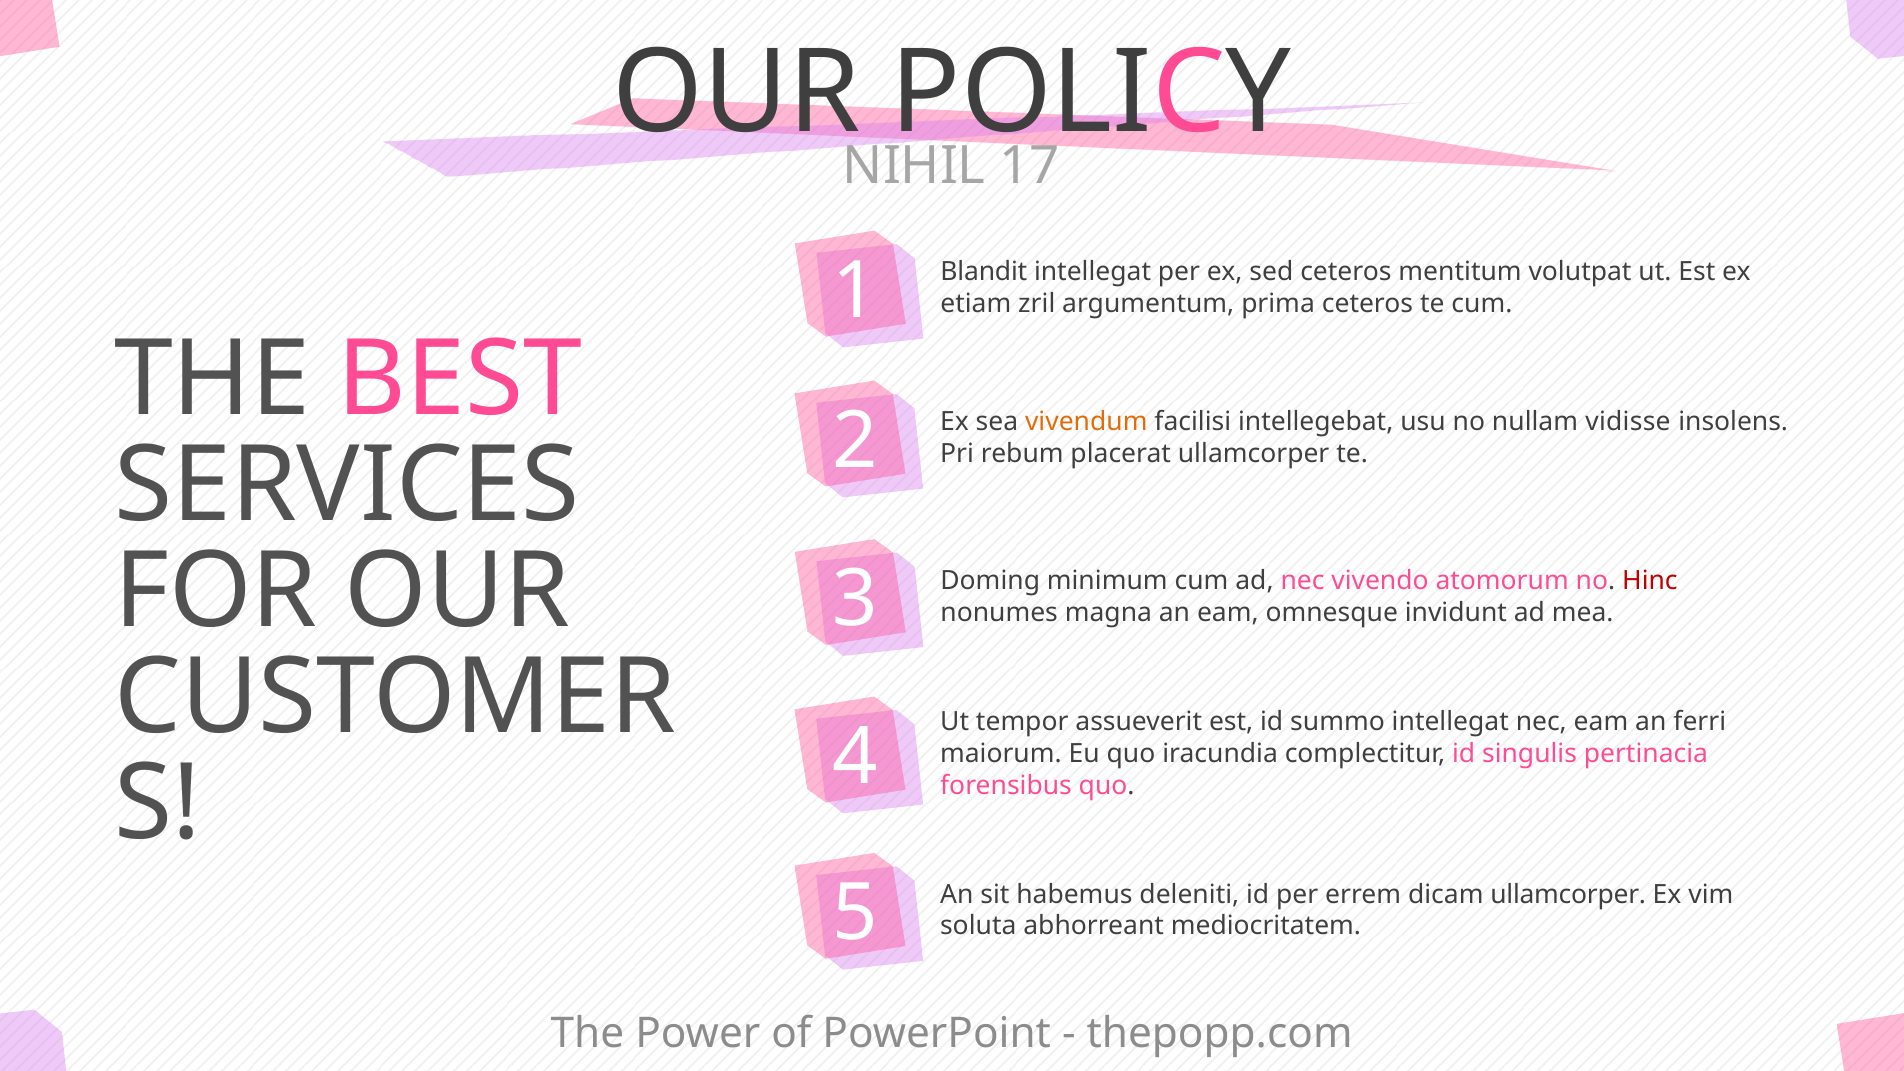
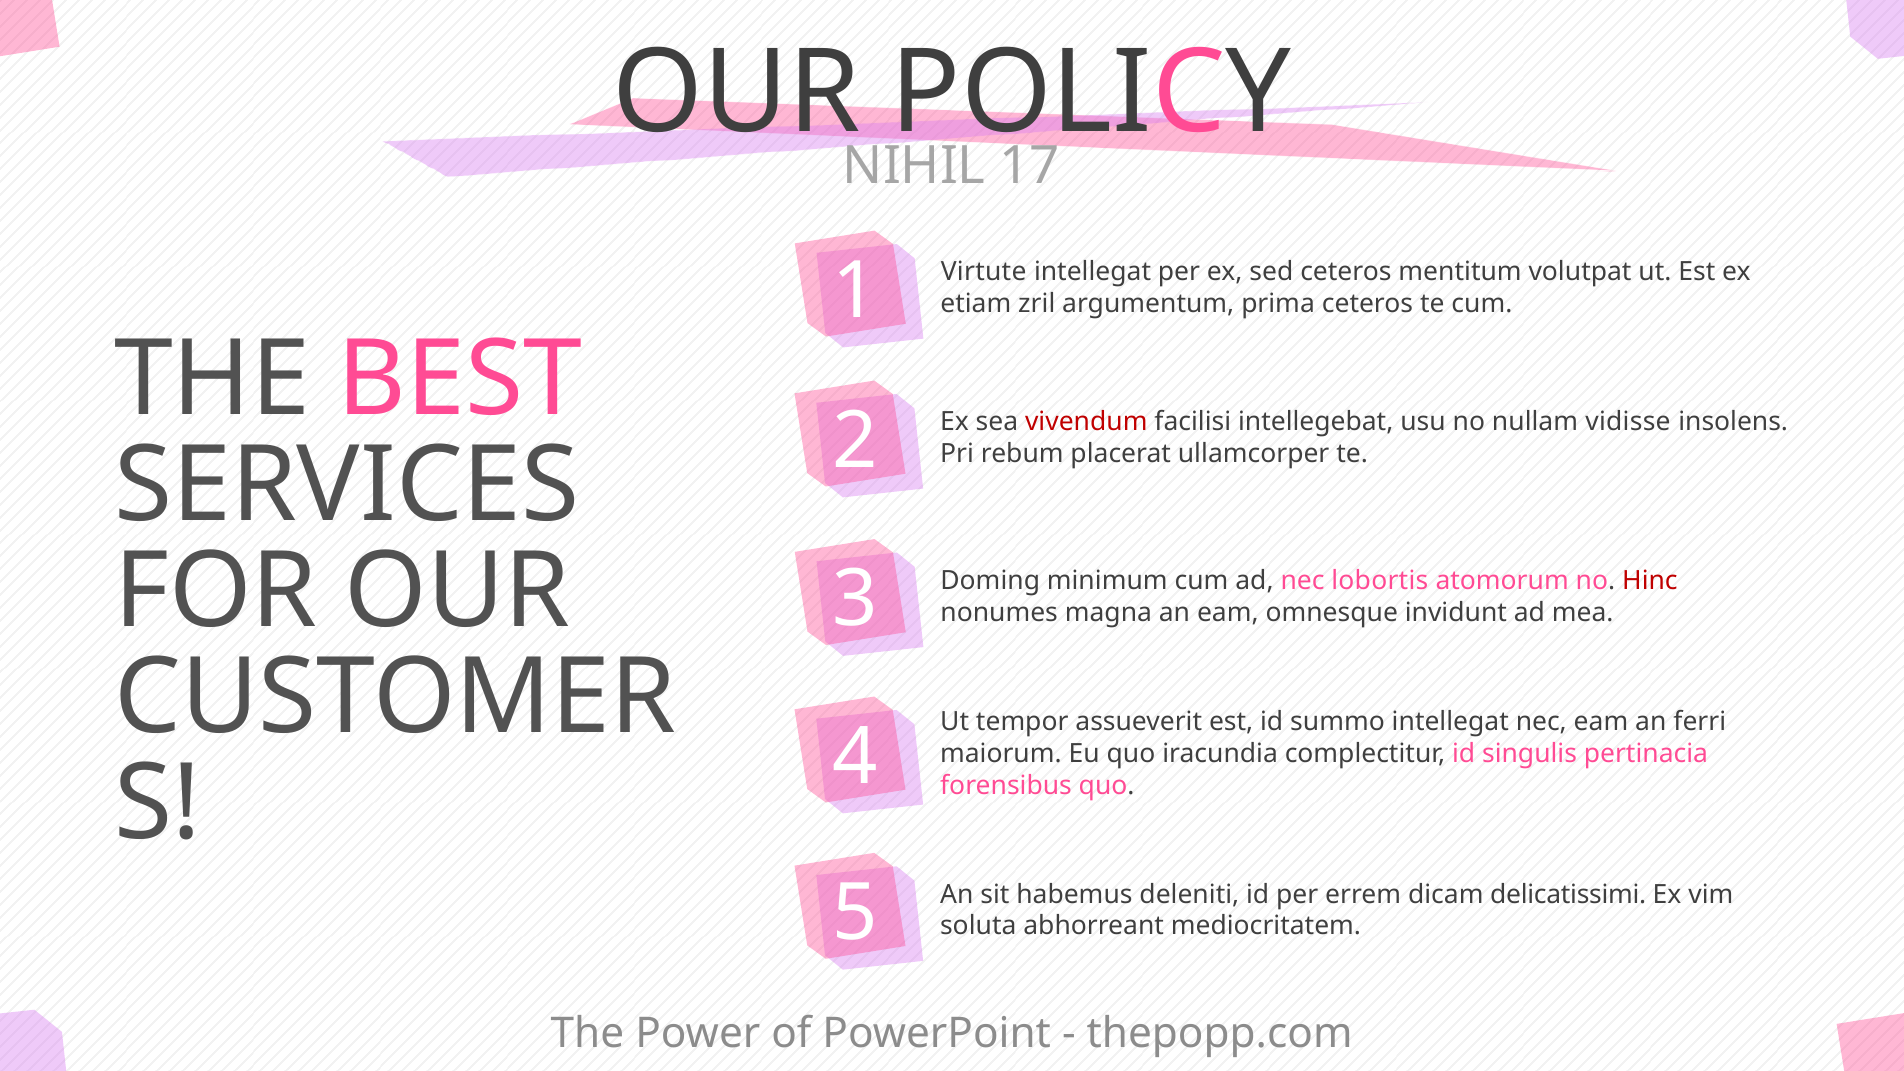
Blandit: Blandit -> Virtute
vivendum colour: orange -> red
vivendo: vivendo -> lobortis
dicam ullamcorper: ullamcorper -> delicatissimi
